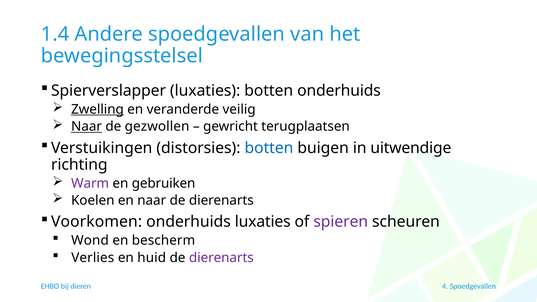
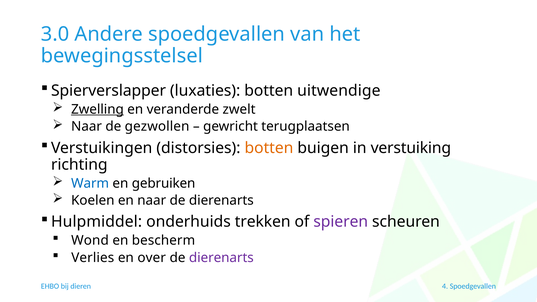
1.4: 1.4 -> 3.0
botten onderhuids: onderhuids -> uitwendige
veilig: veilig -> zwelt
Naar at (87, 127) underline: present -> none
botten at (269, 148) colour: blue -> orange
uitwendige: uitwendige -> verstuiking
Warm colour: purple -> blue
Voorkomen: Voorkomen -> Hulpmiddel
onderhuids luxaties: luxaties -> trekken
huid: huid -> over
